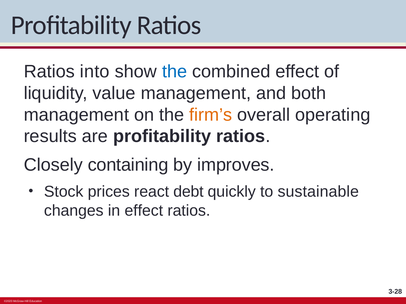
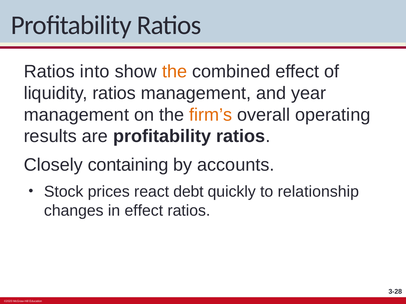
the at (175, 72) colour: blue -> orange
liquidity value: value -> ratios
both: both -> year
improves: improves -> accounts
sustainable: sustainable -> relationship
